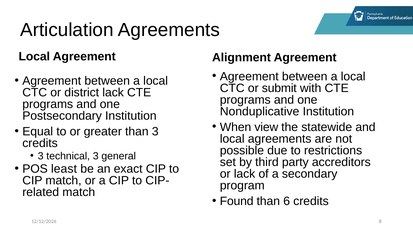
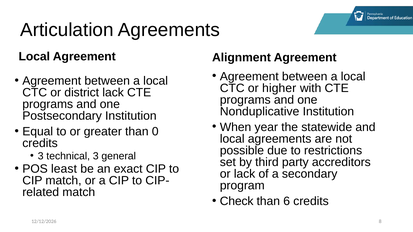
submit: submit -> higher
view: view -> year
than 3: 3 -> 0
Found: Found -> Check
